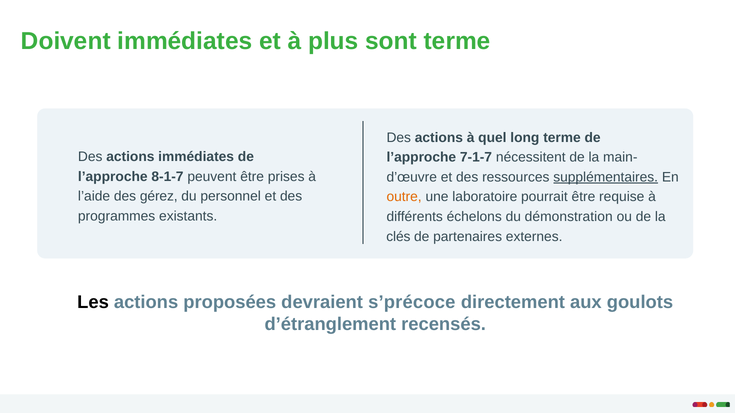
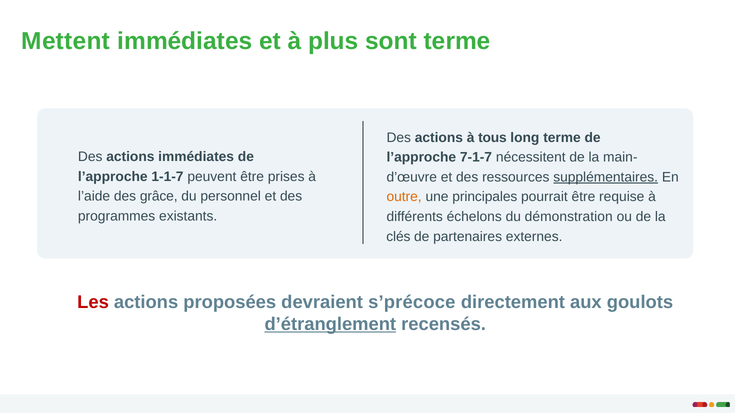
Doivent: Doivent -> Mettent
quel: quel -> tous
8-1-7: 8-1-7 -> 1-1-7
gérez: gérez -> grâce
laboratoire: laboratoire -> principales
Les colour: black -> red
d’étranglement underline: none -> present
